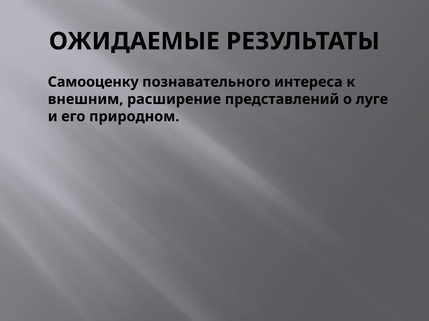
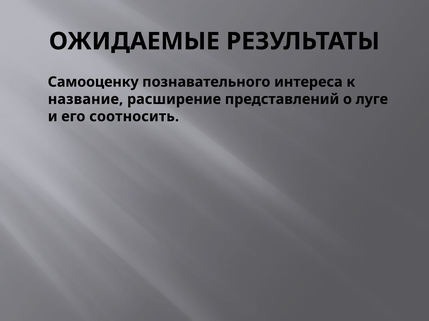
внешним: внешним -> название
природном: природном -> соотносить
